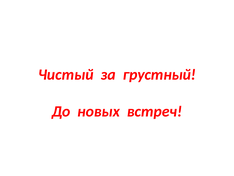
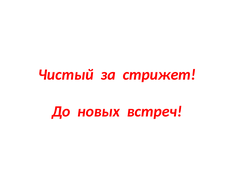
грустный: грустный -> стрижет
